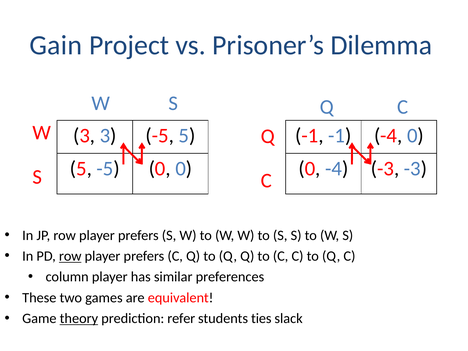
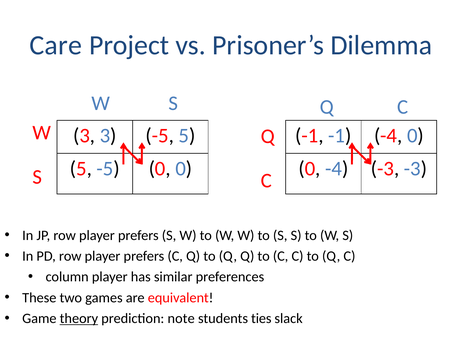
Gain: Gain -> Care
row at (70, 256) underline: present -> none
refer: refer -> note
